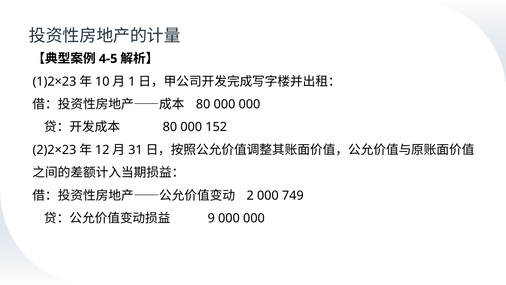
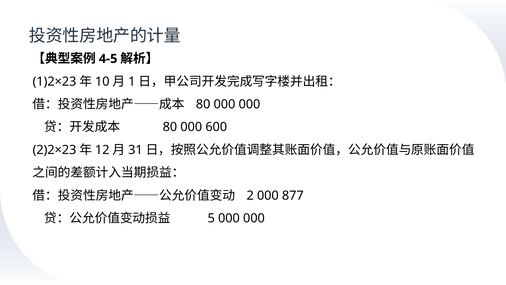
152: 152 -> 600
749: 749 -> 877
9: 9 -> 5
